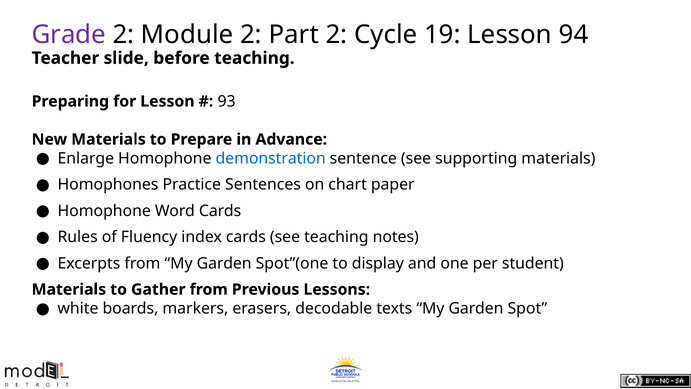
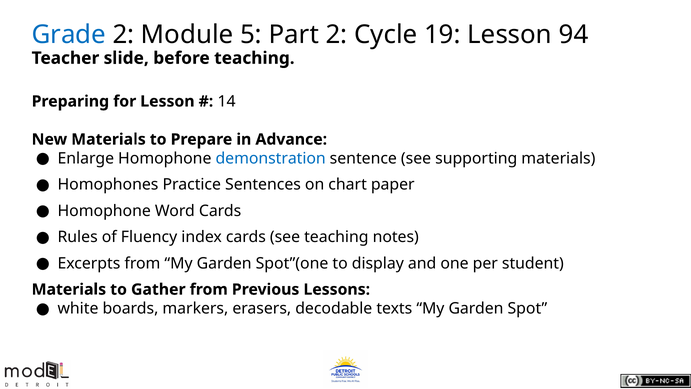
Grade colour: purple -> blue
Module 2: 2 -> 5
93: 93 -> 14
